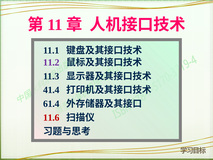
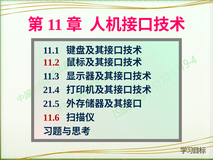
11.2 colour: purple -> red
41.4: 41.4 -> 21.4
61.4: 61.4 -> 21.5
